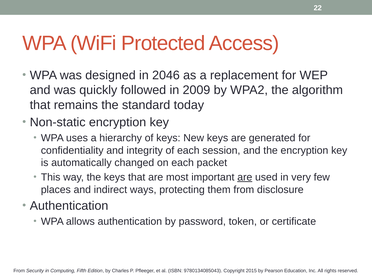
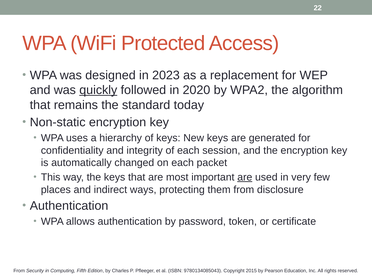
2046: 2046 -> 2023
quickly underline: none -> present
2009: 2009 -> 2020
